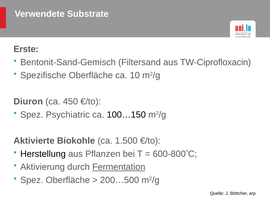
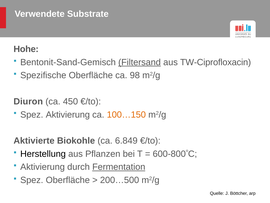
Erste: Erste -> Hohe
Filtersand underline: none -> present
10: 10 -> 98
Spez Psychiatric: Psychiatric -> Aktivierung
100…150 colour: black -> orange
1.500: 1.500 -> 6.849
